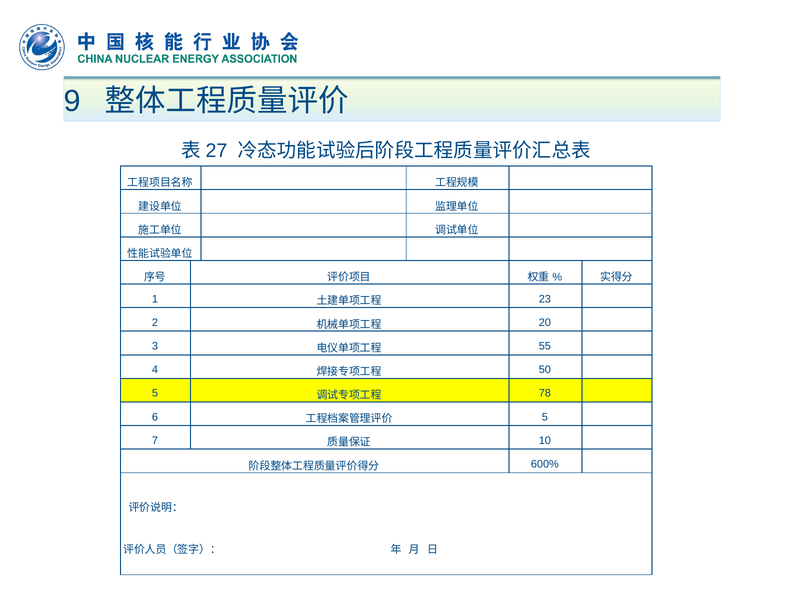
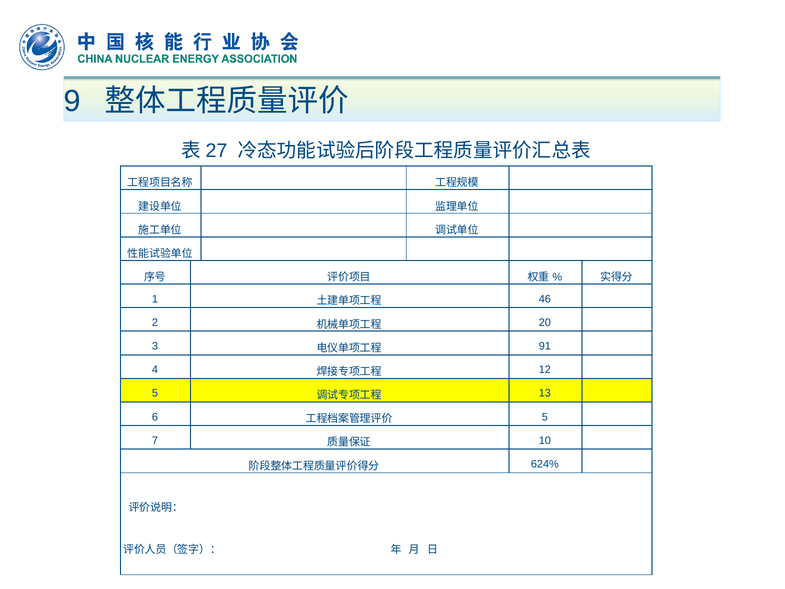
23: 23 -> 46
55: 55 -> 91
50: 50 -> 12
78: 78 -> 13
600%: 600% -> 624%
